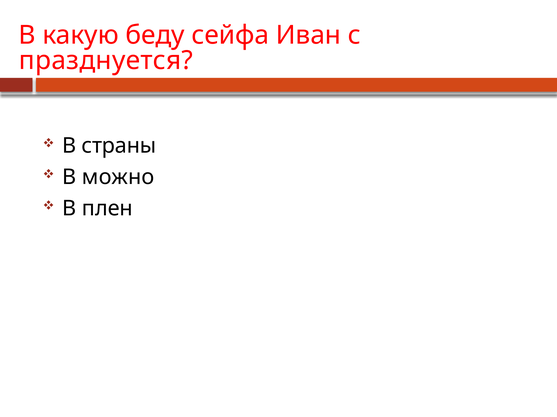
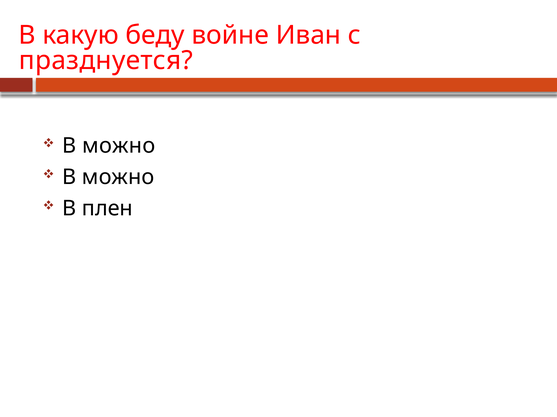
сейфа: сейфа -> войне
страны at (119, 146): страны -> можно
